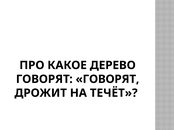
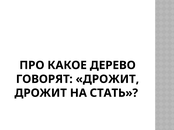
ГОВОРЯТ ГОВОРЯТ: ГОВОРЯТ -> ДРОЖИТ
ТЕЧЁТ: ТЕЧЁТ -> СТАТЬ
